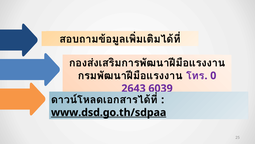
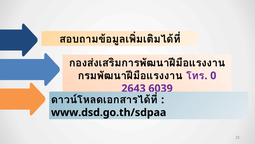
www.dsd.go.th/sdpaa underline: present -> none
